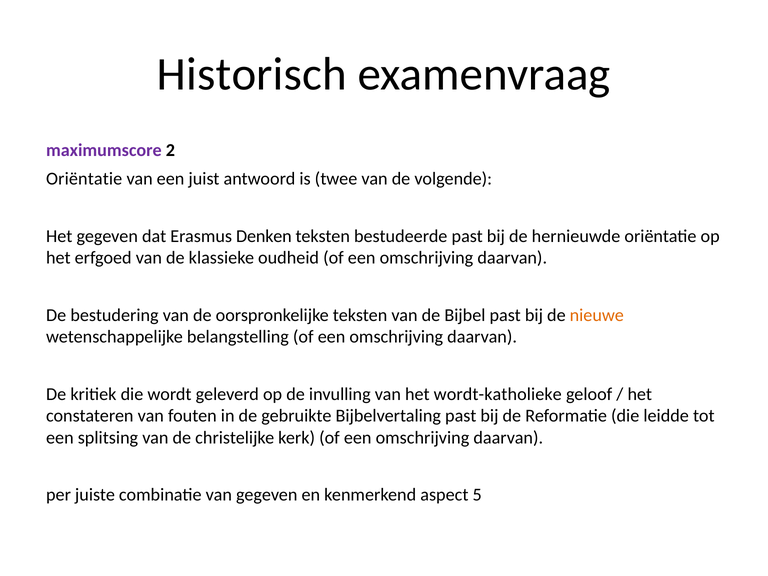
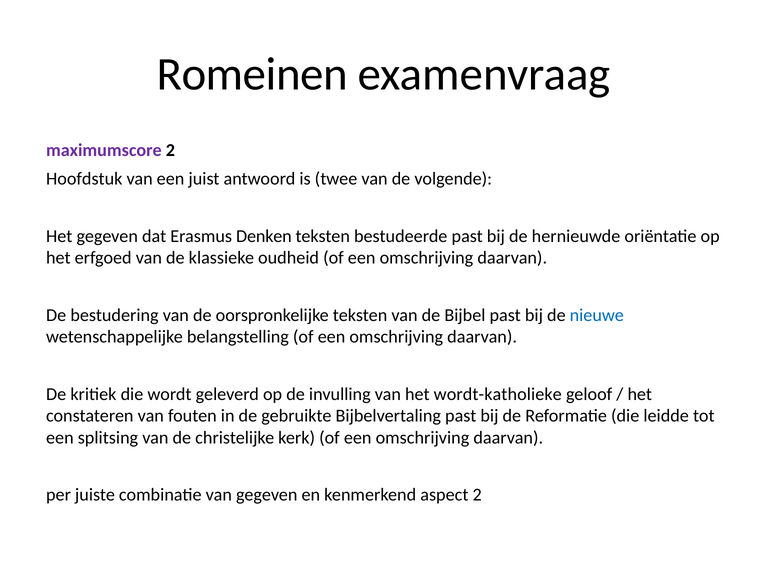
Historisch: Historisch -> Romeinen
Oriëntatie at (84, 179): Oriëntatie -> Hoofdstuk
nieuwe colour: orange -> blue
aspect 5: 5 -> 2
